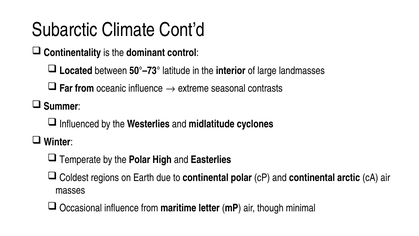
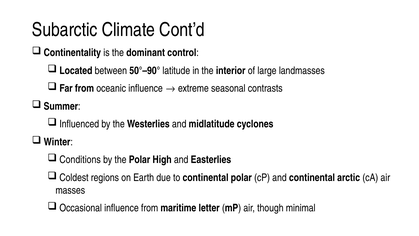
50°–73°: 50°–73° -> 50°–90°
Temperate: Temperate -> Conditions
